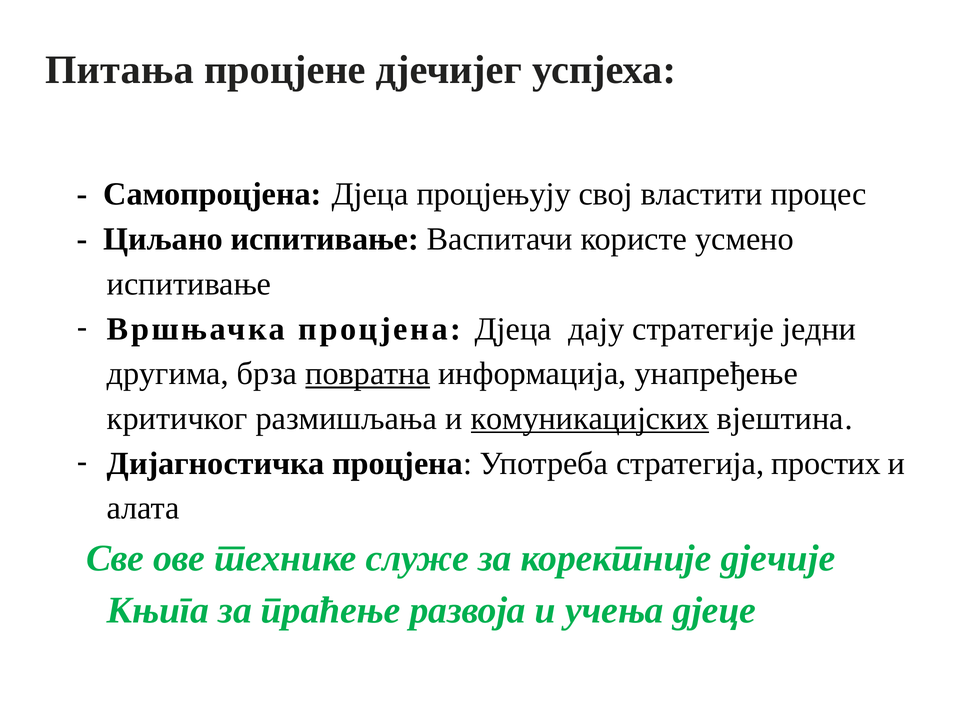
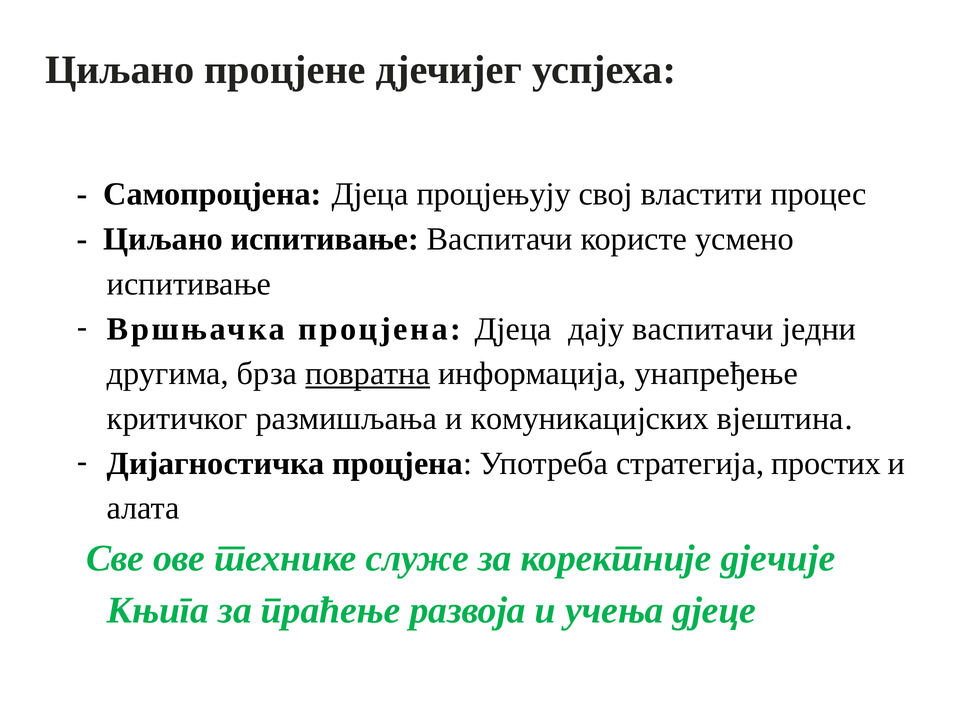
Питања at (119, 70): Питања -> Циљано
дају стратегије: стратегије -> васпитачи
комуникацијских underline: present -> none
